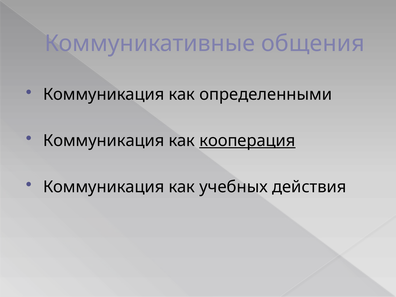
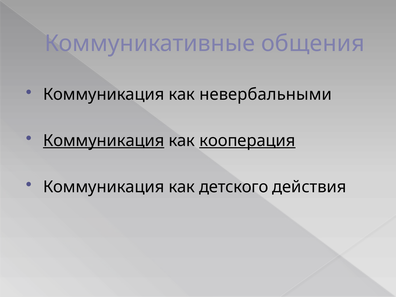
определенными: определенными -> невербальными
Коммуникация at (104, 141) underline: none -> present
учебных: учебных -> детского
